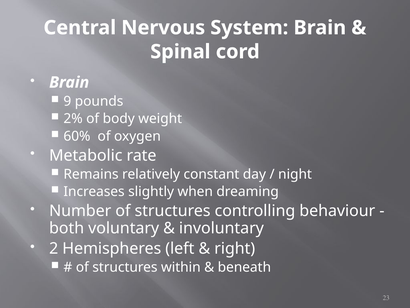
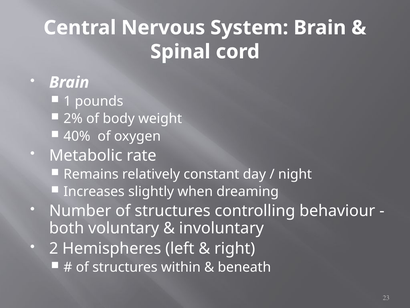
9: 9 -> 1
60%: 60% -> 40%
